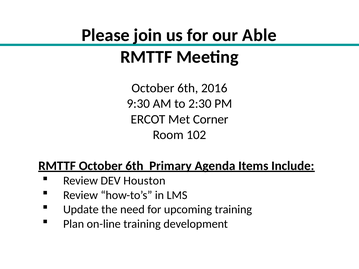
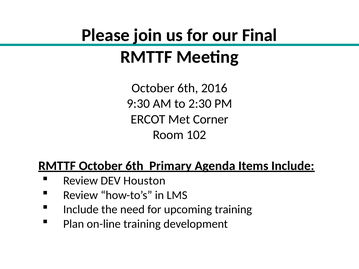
Able: Able -> Final
Update at (81, 210): Update -> Include
